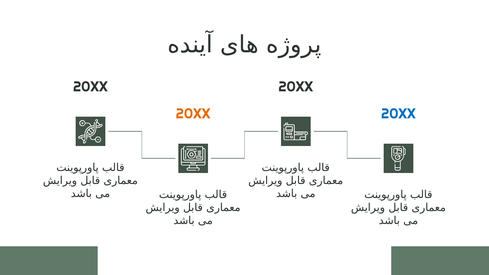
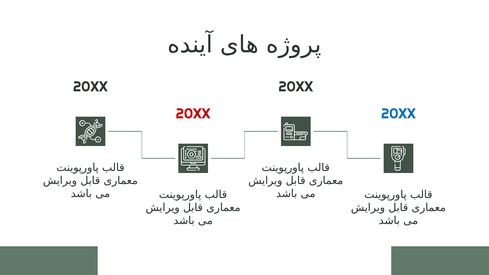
20XX at (193, 114) colour: orange -> red
